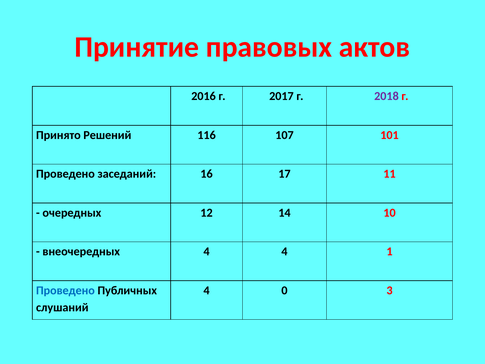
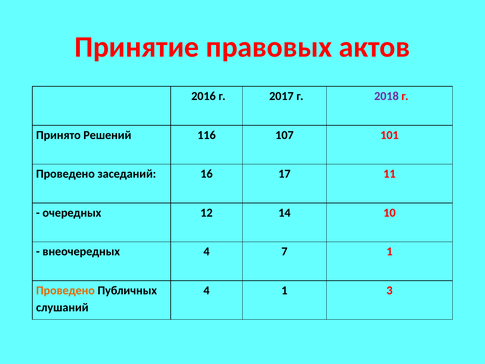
4 4: 4 -> 7
Проведено at (65, 290) colour: blue -> orange
4 0: 0 -> 1
